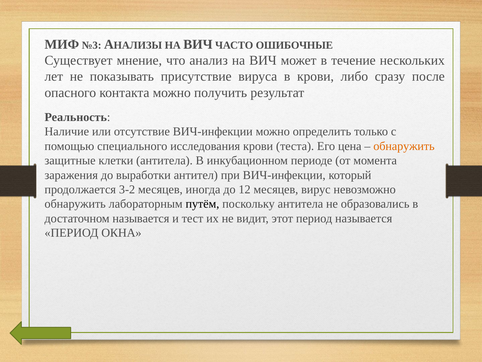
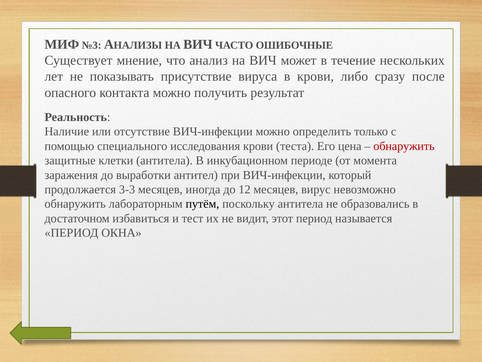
обнаружить at (404, 146) colour: orange -> red
3-2: 3-2 -> 3-3
достаточном называется: называется -> избавиться
